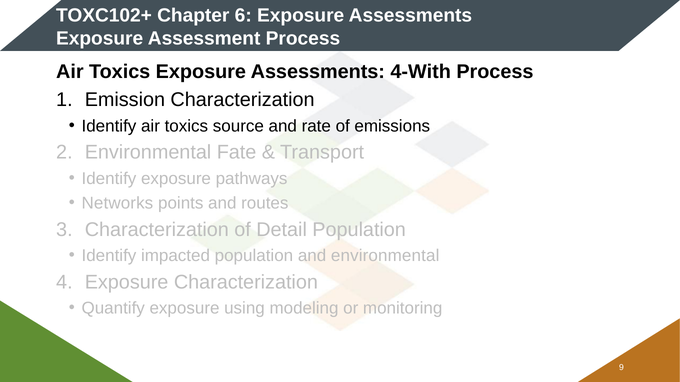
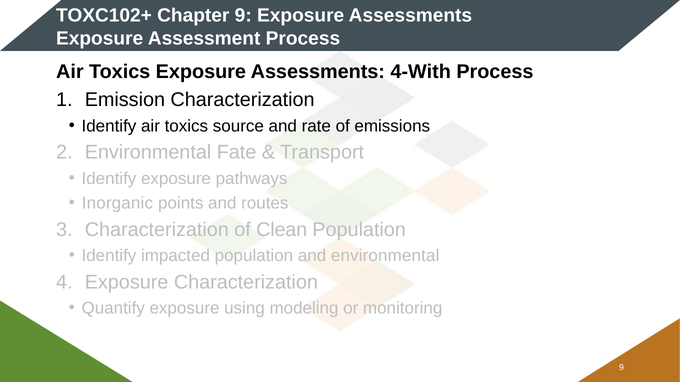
Chapter 6: 6 -> 9
Networks: Networks -> Inorganic
Detail: Detail -> Clean
